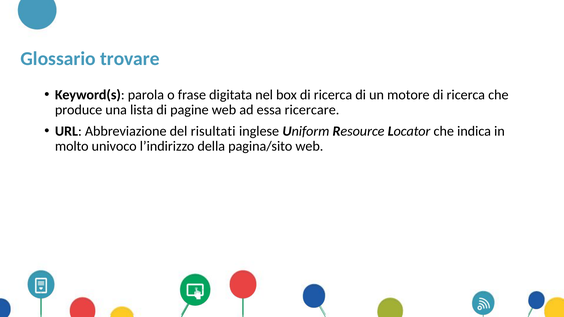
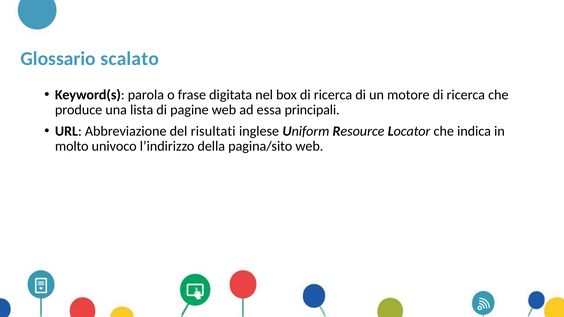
trovare: trovare -> scalato
ricercare: ricercare -> principali
